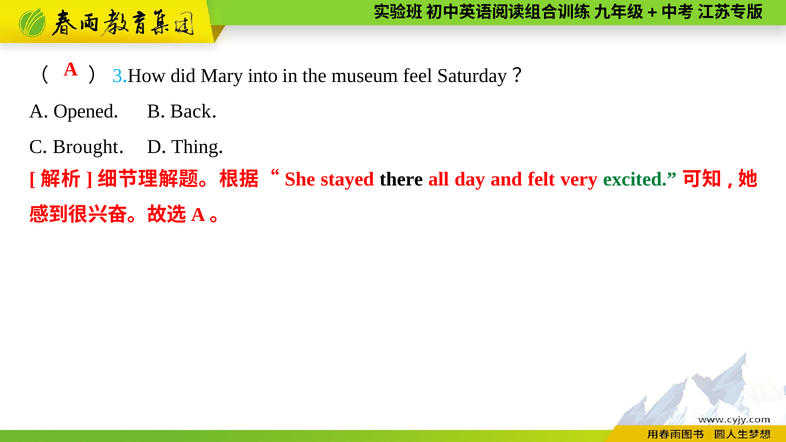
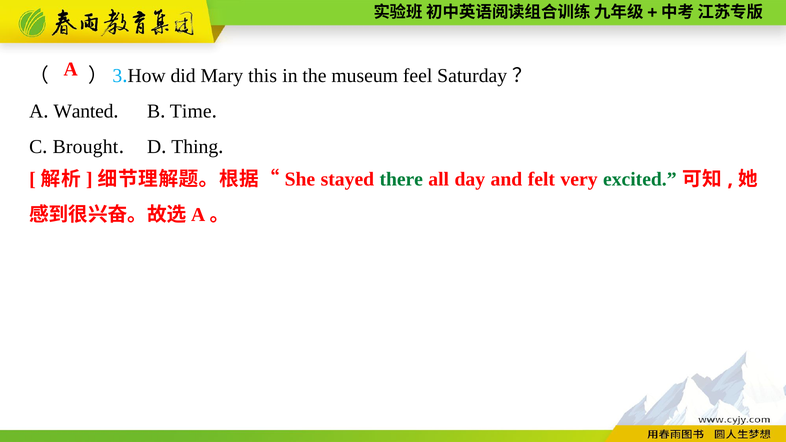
into: into -> this
Opened: Opened -> Wanted
Back: Back -> Time
there colour: black -> green
